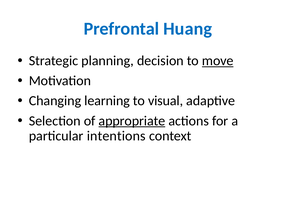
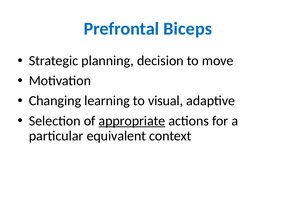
Huang: Huang -> Biceps
move underline: present -> none
intentions: intentions -> equivalent
